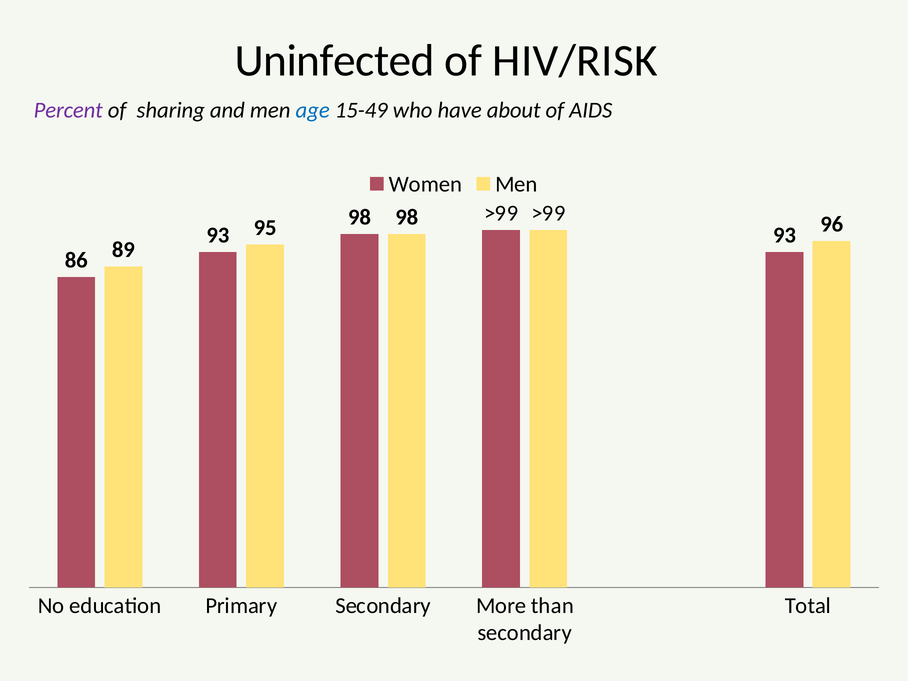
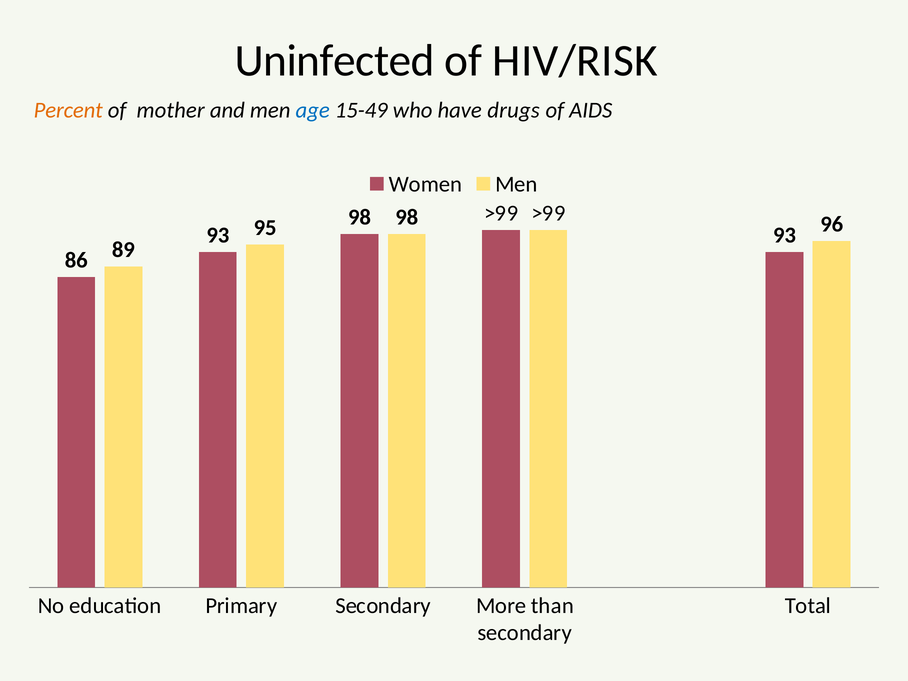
Percent colour: purple -> orange
sharing: sharing -> mother
about: about -> drugs
